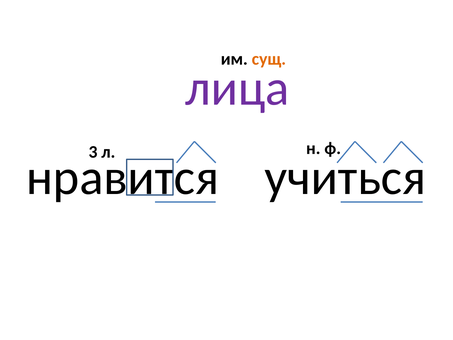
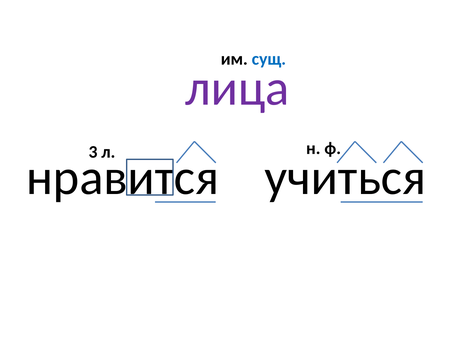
сущ colour: orange -> blue
